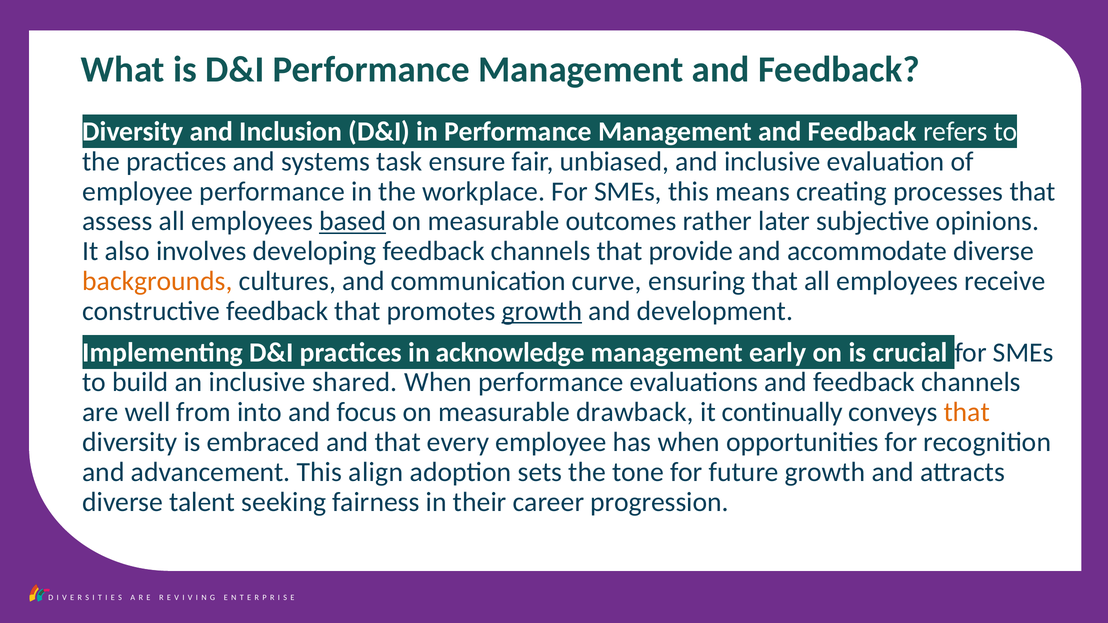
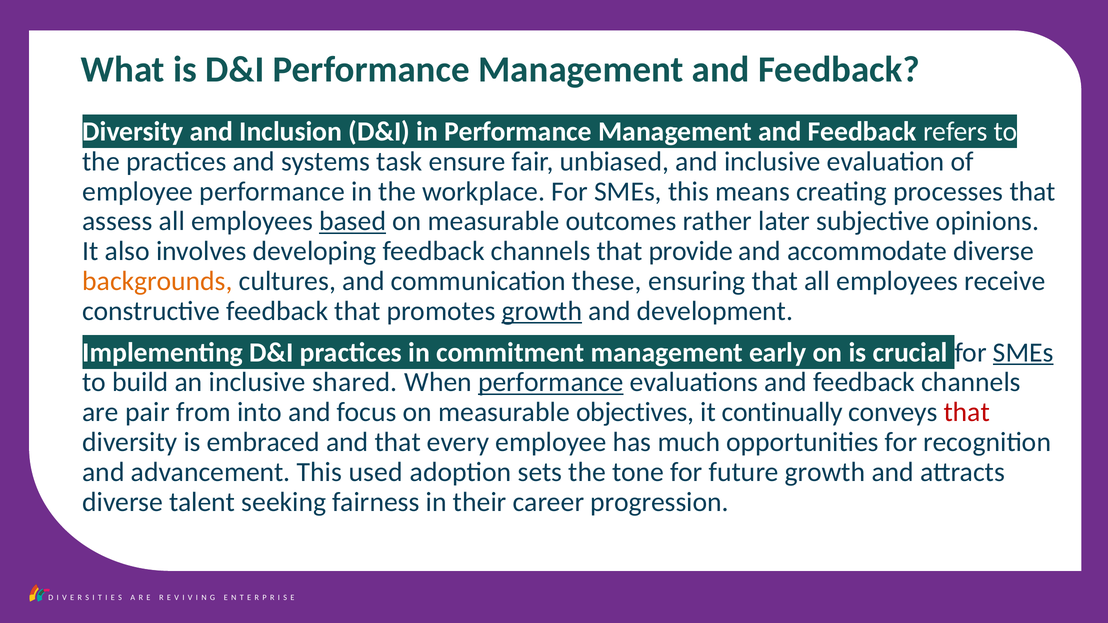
curve: curve -> these
acknowledge: acknowledge -> commitment
SMEs at (1023, 353) underline: none -> present
performance at (551, 382) underline: none -> present
well: well -> pair
drawback: drawback -> objectives
that at (967, 412) colour: orange -> red
has when: when -> much
align: align -> used
